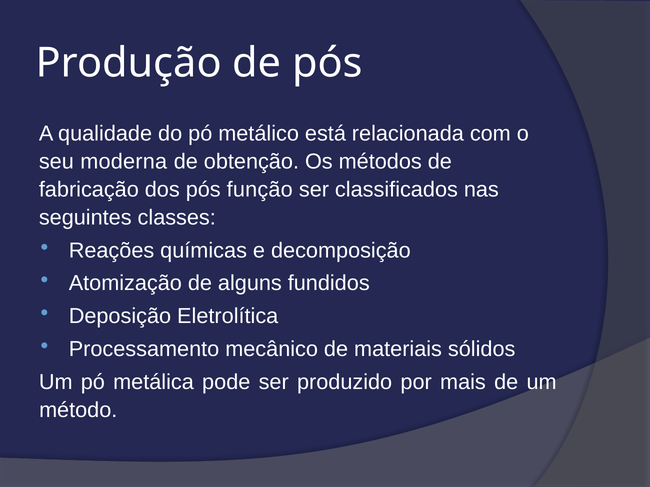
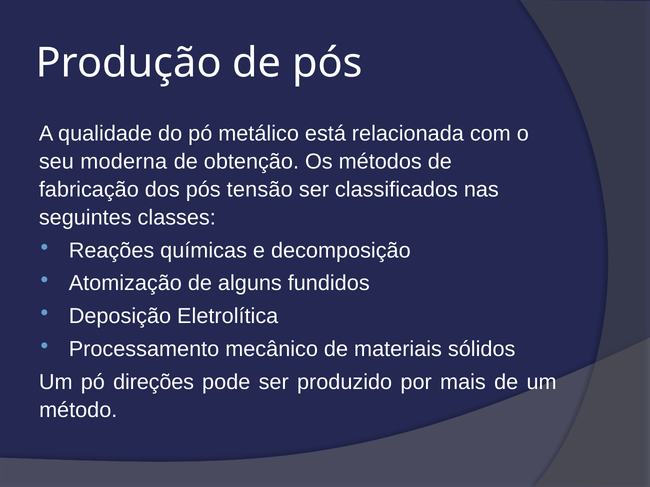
função: função -> tensão
metálica: metálica -> direções
